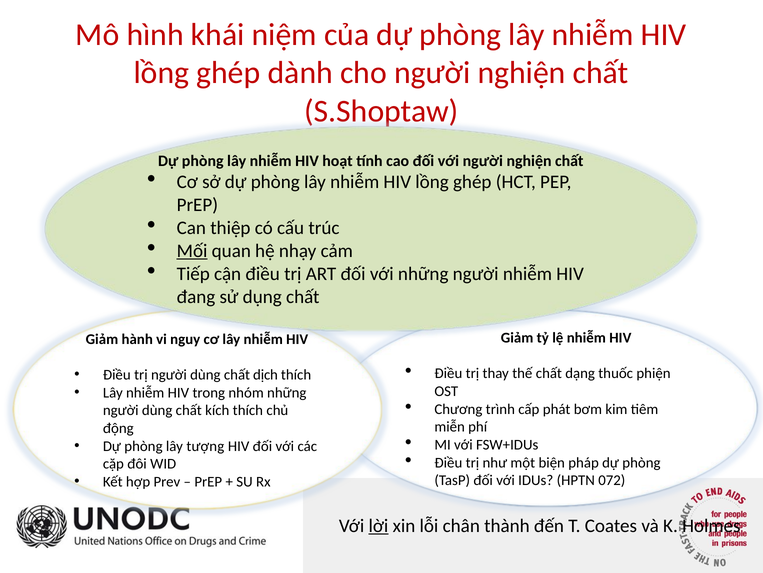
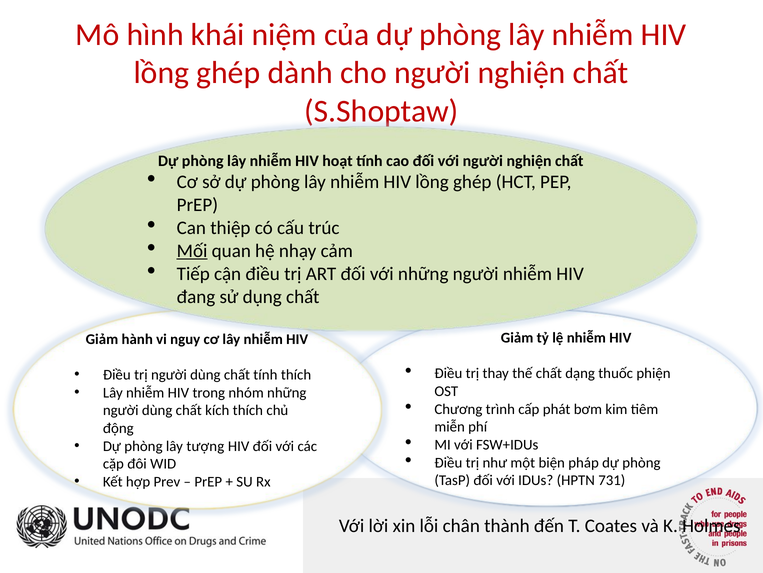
chất dịch: dịch -> tính
072: 072 -> 731
lời underline: present -> none
